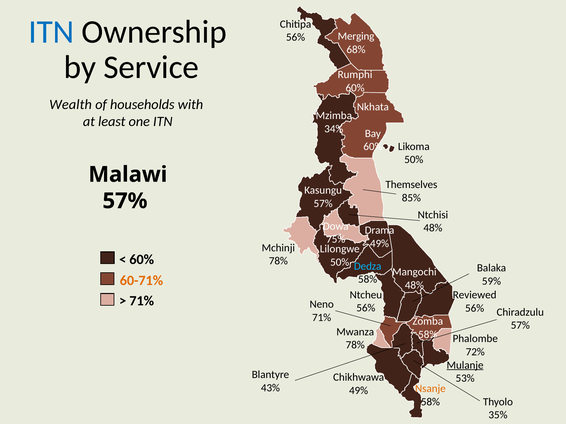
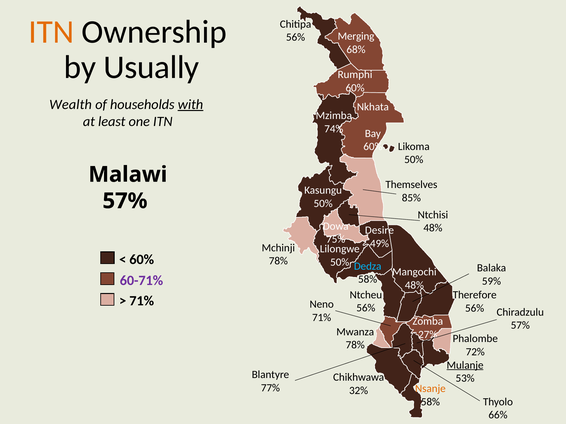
ITN at (51, 32) colour: blue -> orange
Service: Service -> Usually
with underline: none -> present
34%: 34% -> 74%
57% at (323, 204): 57% -> 50%
Drama: Drama -> Desire
60-71% colour: orange -> purple
Reviewed: Reviewed -> Therefore
58% at (428, 335): 58% -> 27%
43%: 43% -> 77%
49% at (359, 391): 49% -> 32%
35%: 35% -> 66%
